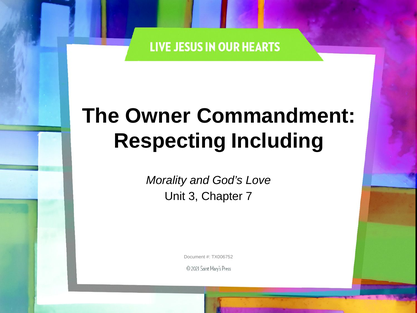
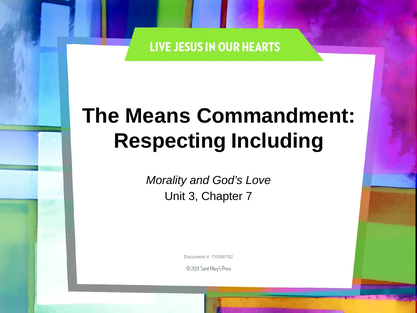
Owner: Owner -> Means
